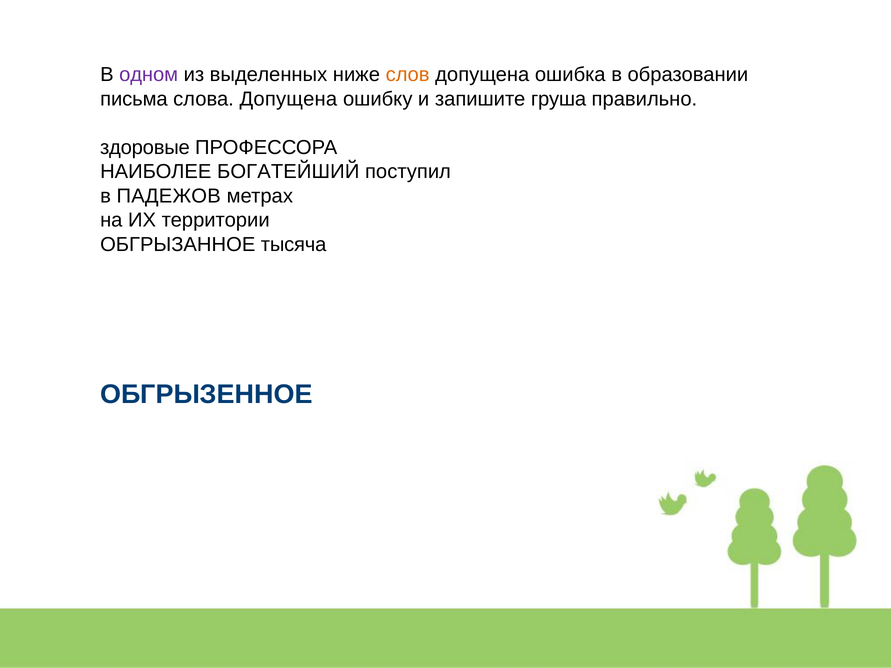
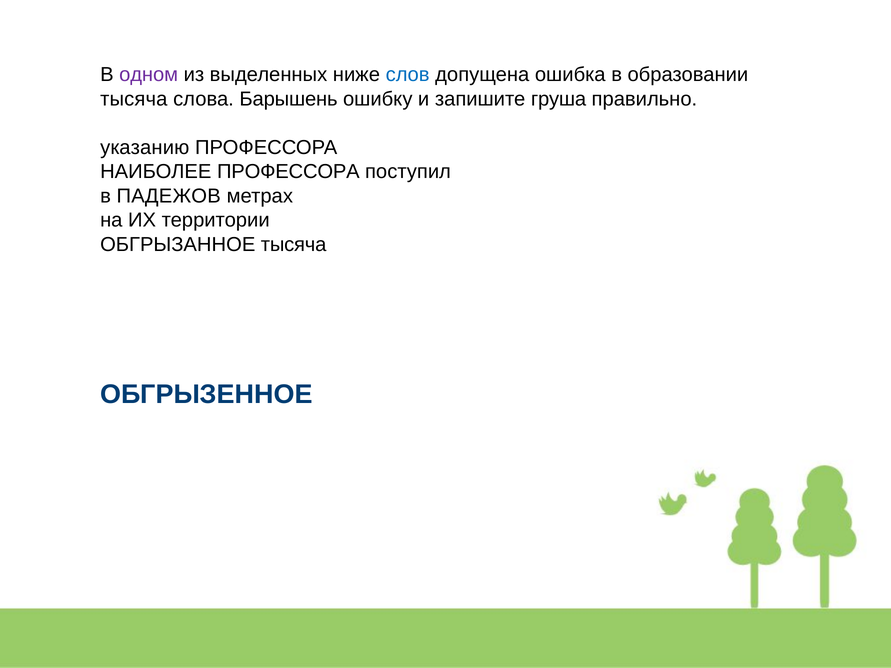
слов colour: orange -> blue
письма at (134, 99): письма -> тысяча
слова Допущена: Допущена -> Барышень
здоровые: здоровые -> указанию
НАИБОЛЕЕ БОГАТЕЙШИЙ: БОГАТЕЙШИЙ -> ПРОФЕССОРА
